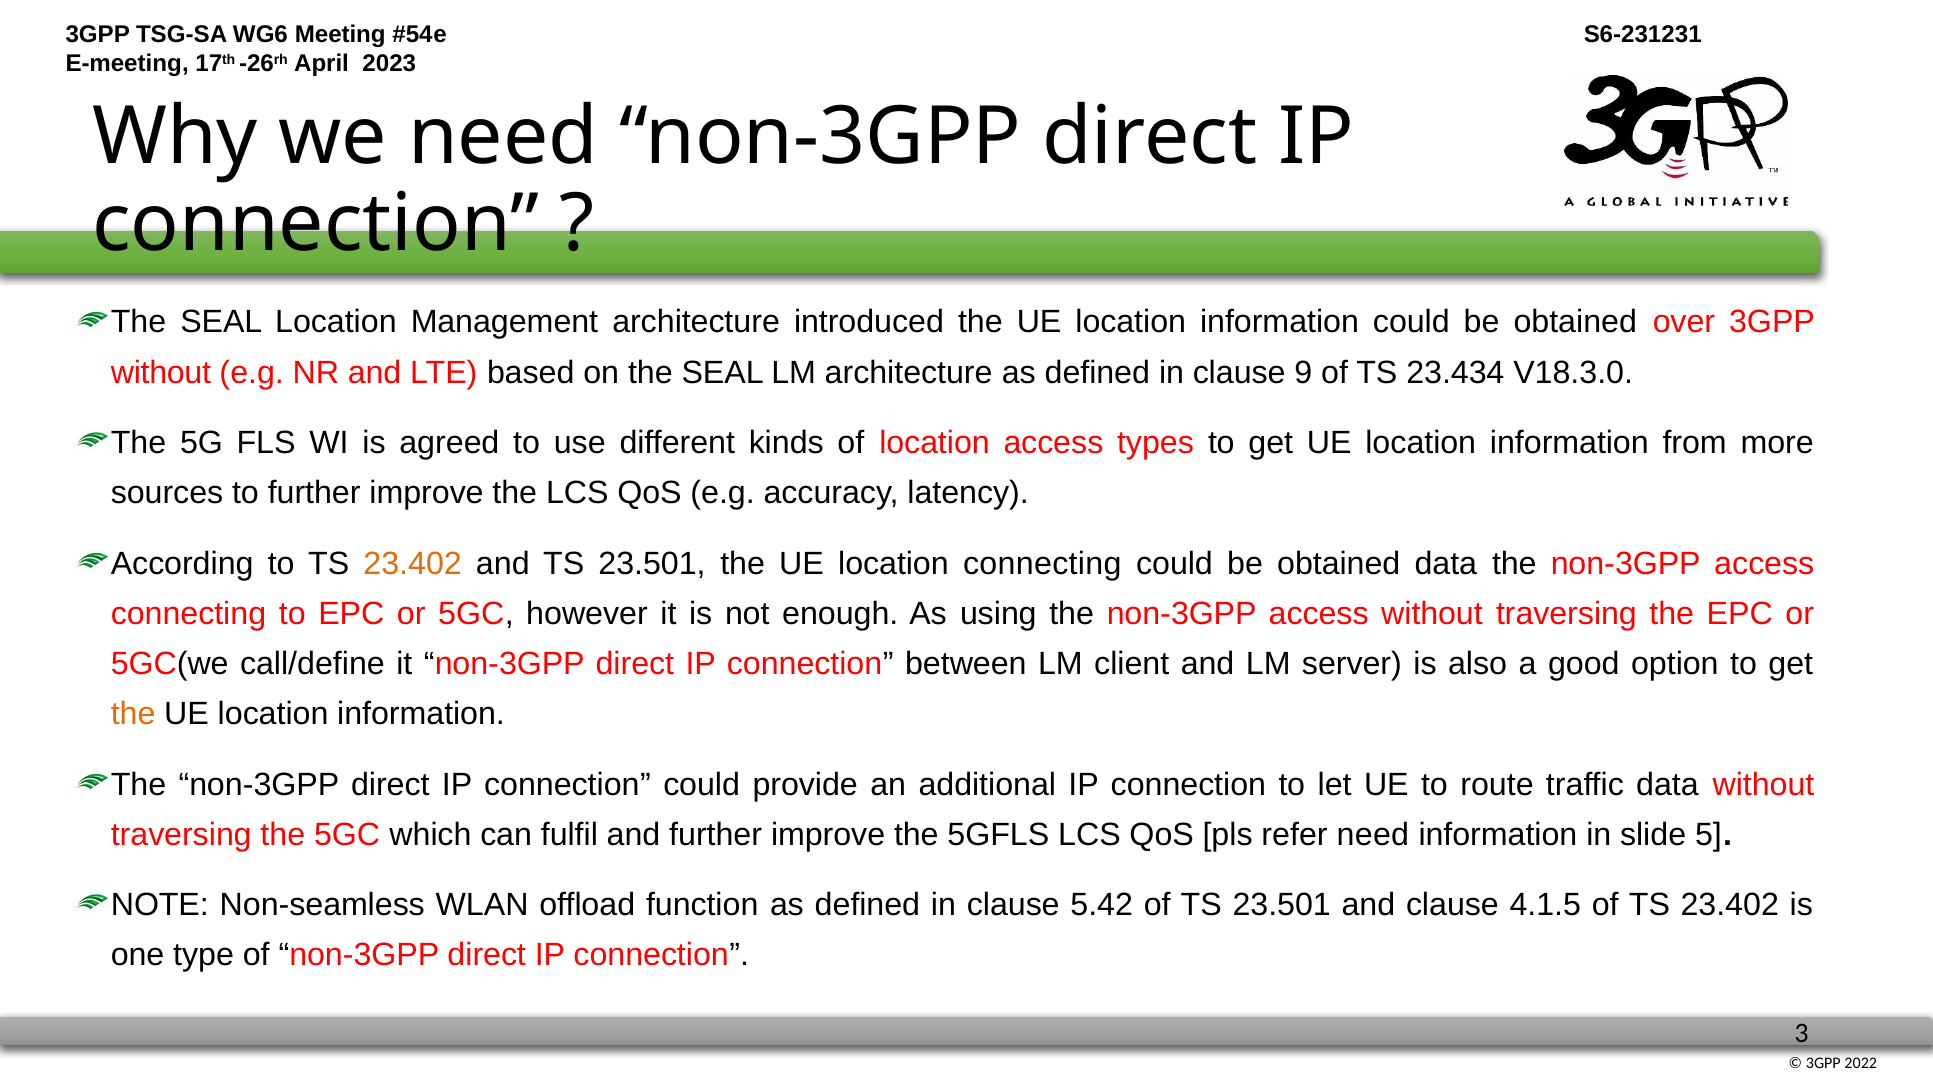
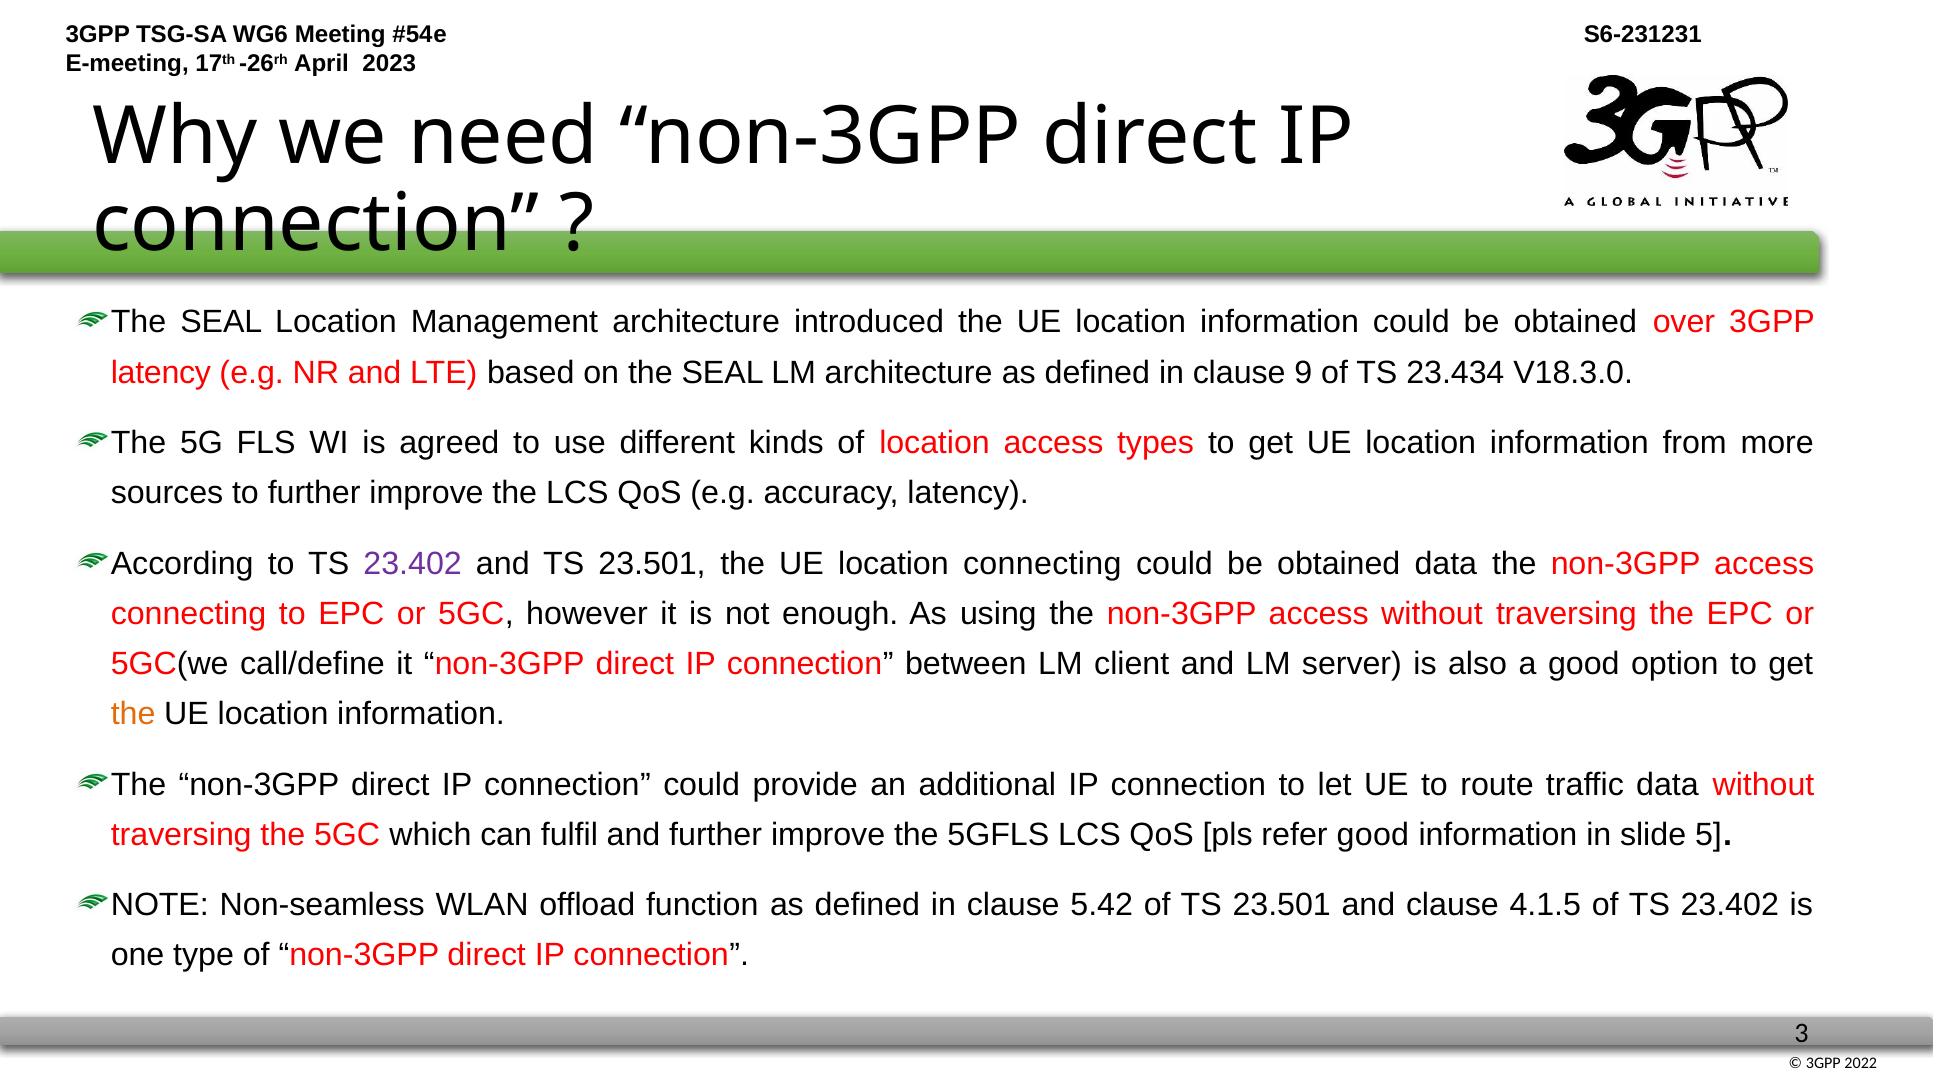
without at (161, 373): without -> latency
23.402 at (413, 564) colour: orange -> purple
refer need: need -> good
